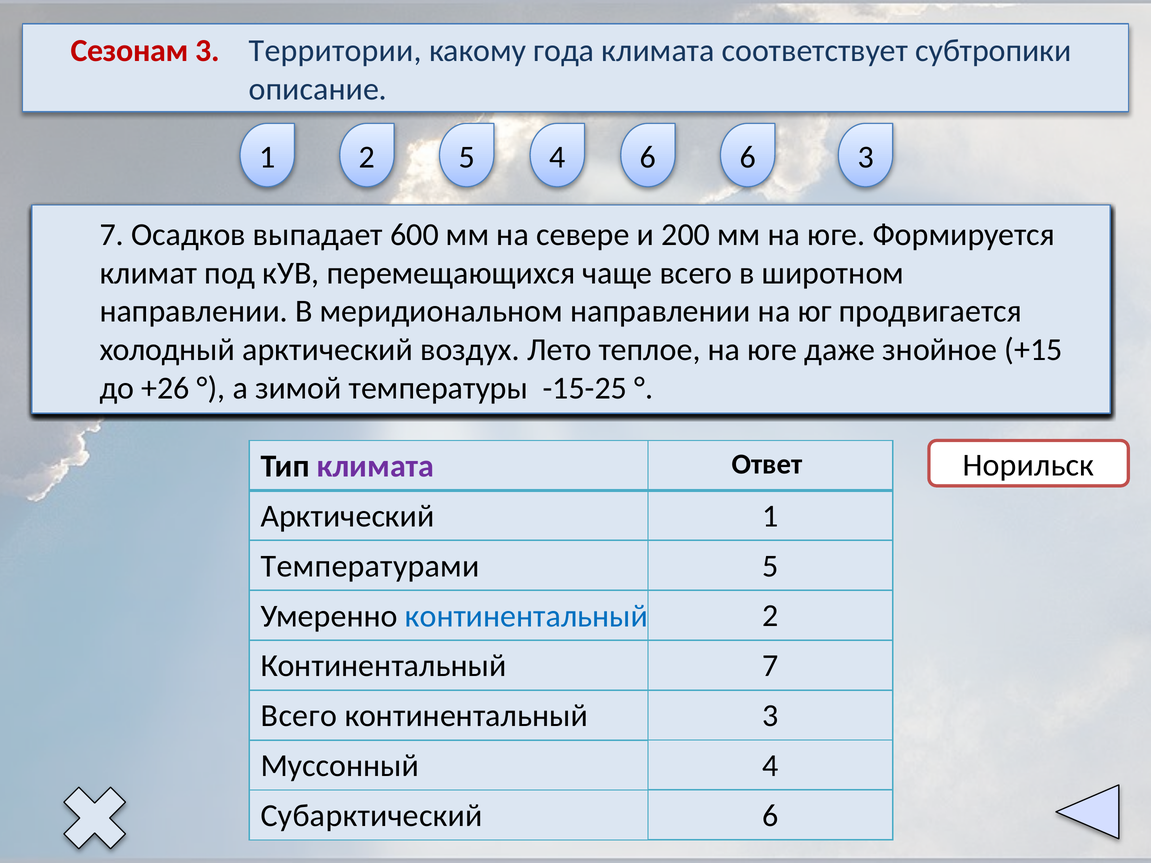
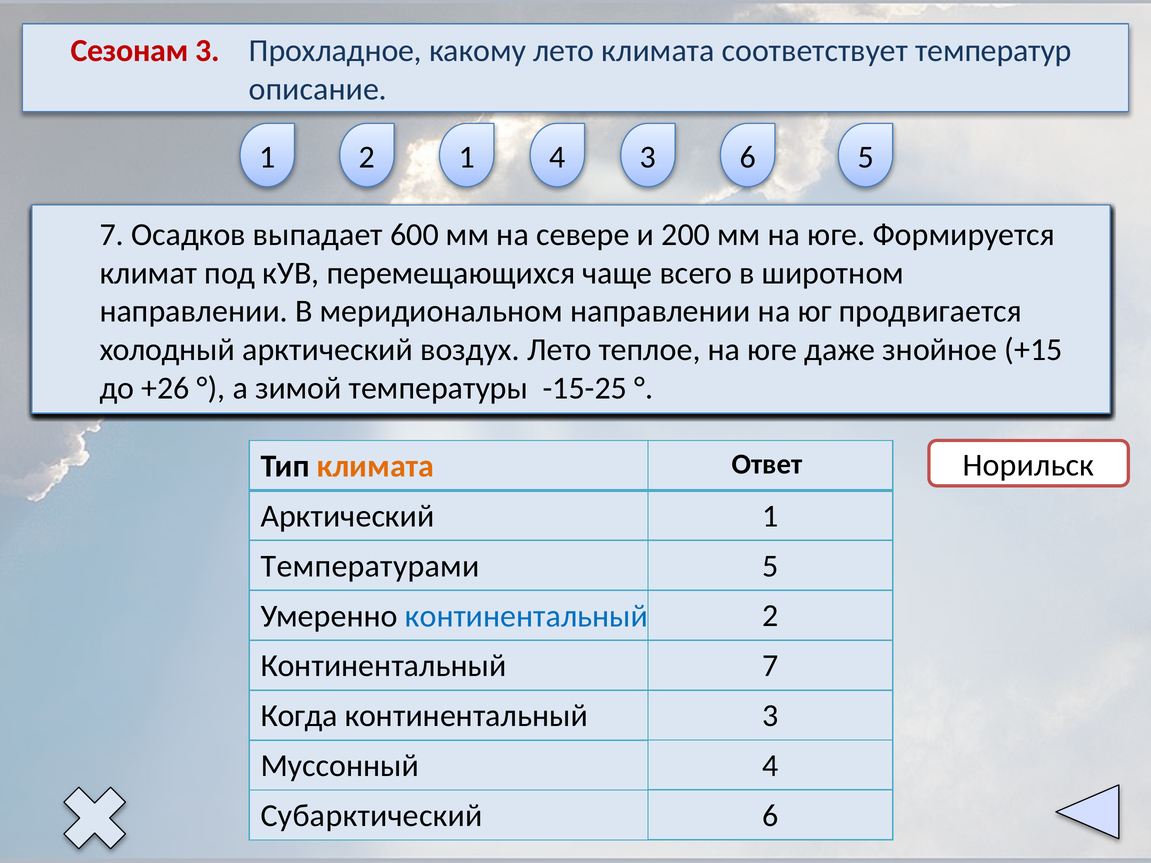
3 Территории: Территории -> Прохладное
какому года: года -> лето
субтропики: субтропики -> температур
2 5: 5 -> 1
6 at (648, 157): 6 -> 3
6 3: 3 -> 5
климата at (376, 466) colour: purple -> orange
Всего at (299, 716): Всего -> Когда
